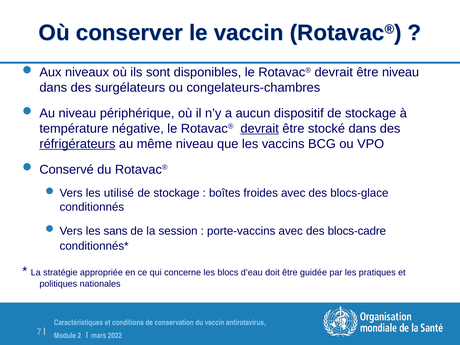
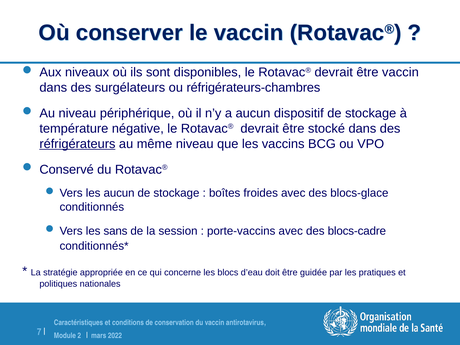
être niveau: niveau -> vaccin
congelateurs-chambres: congelateurs-chambres -> réfrigérateurs-chambres
devrait at (260, 129) underline: present -> none
les utilisé: utilisé -> aucun
